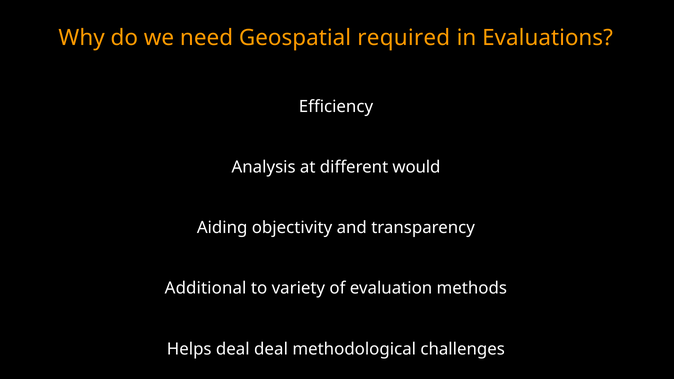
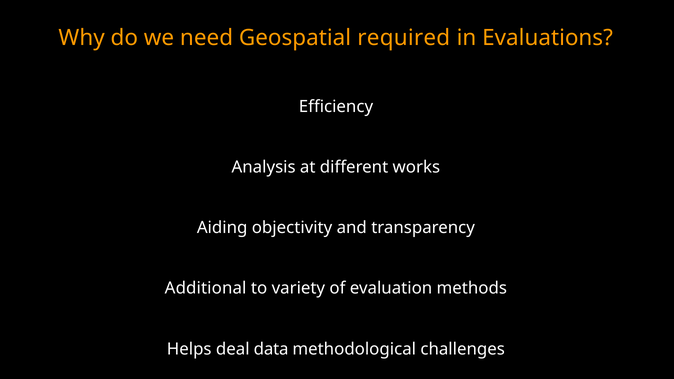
would: would -> works
deal deal: deal -> data
